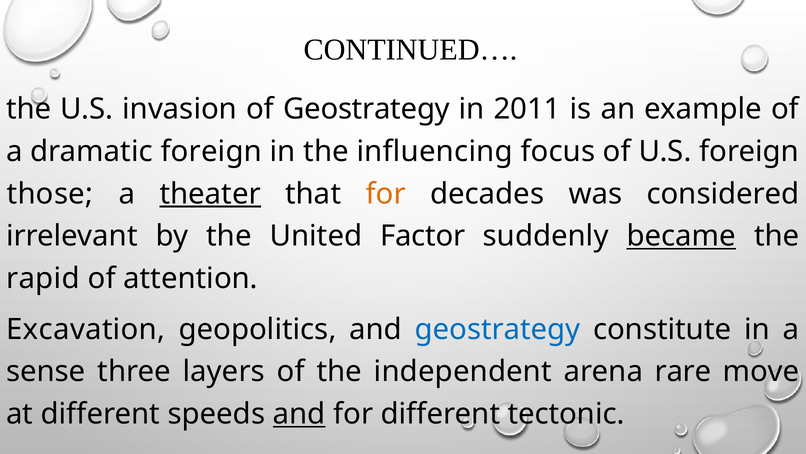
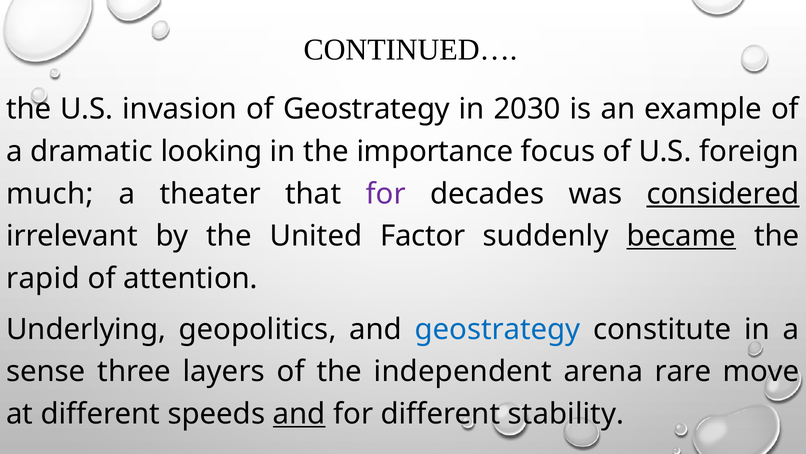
2011: 2011 -> 2030
dramatic foreign: foreign -> looking
inﬂuencing: inﬂuencing -> importance
those: those -> much
theater underline: present -> none
for at (386, 194) colour: orange -> purple
considered underline: none -> present
Excavation: Excavation -> Underlying
tectonic: tectonic -> stability
